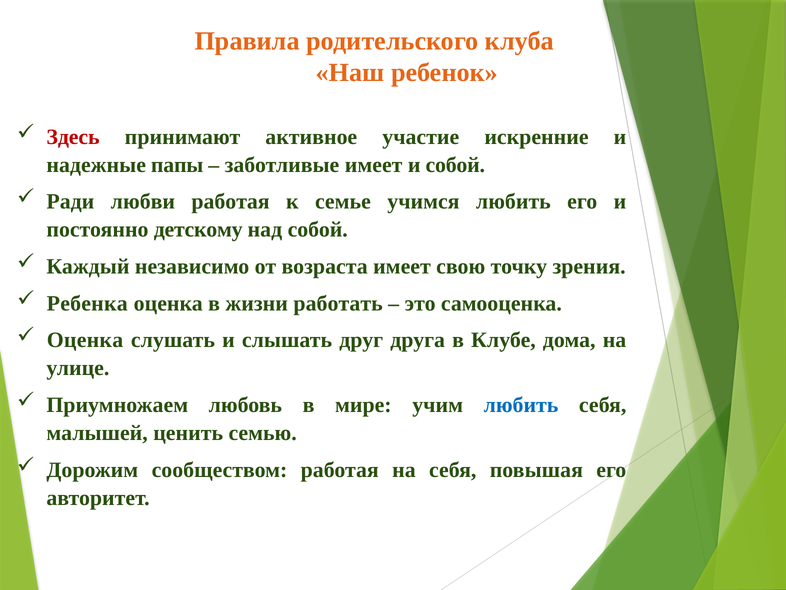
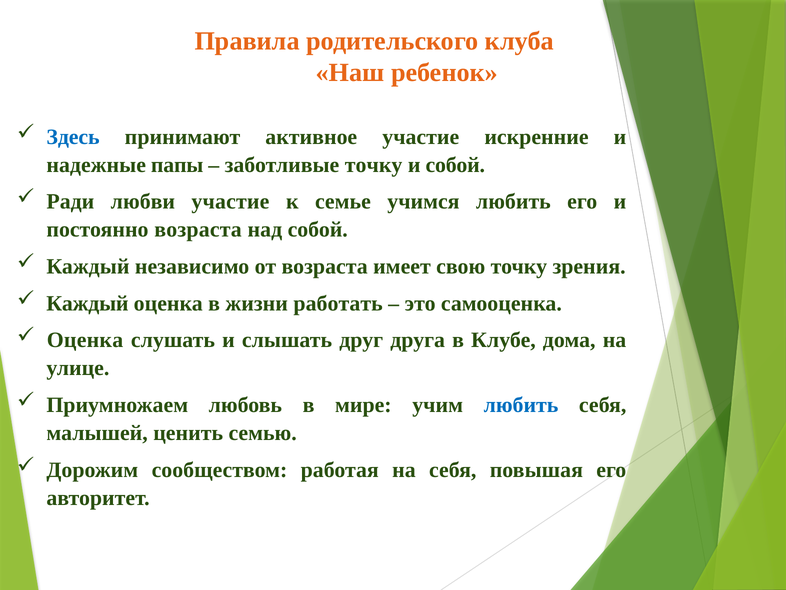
Здесь colour: red -> blue
заботливые имеет: имеет -> точку
любви работая: работая -> участие
постоянно детскому: детскому -> возраста
Ребенка at (87, 303): Ребенка -> Каждый
